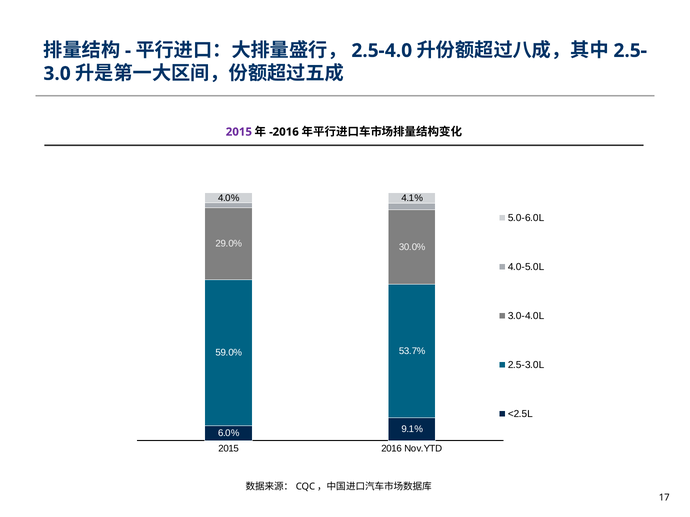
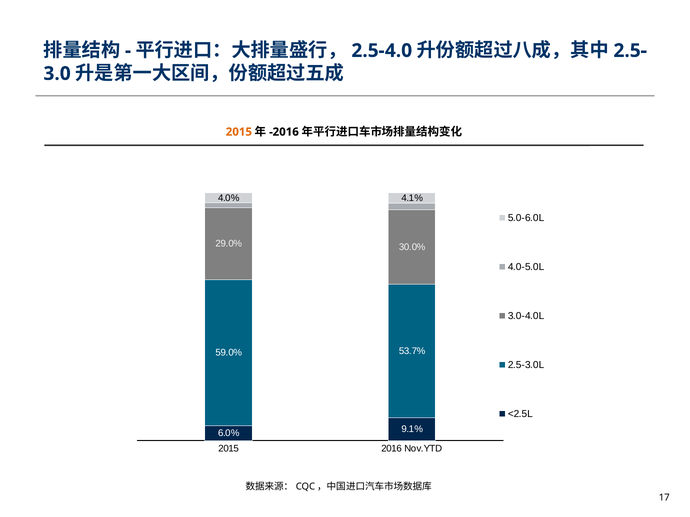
2015 at (239, 132) colour: purple -> orange
